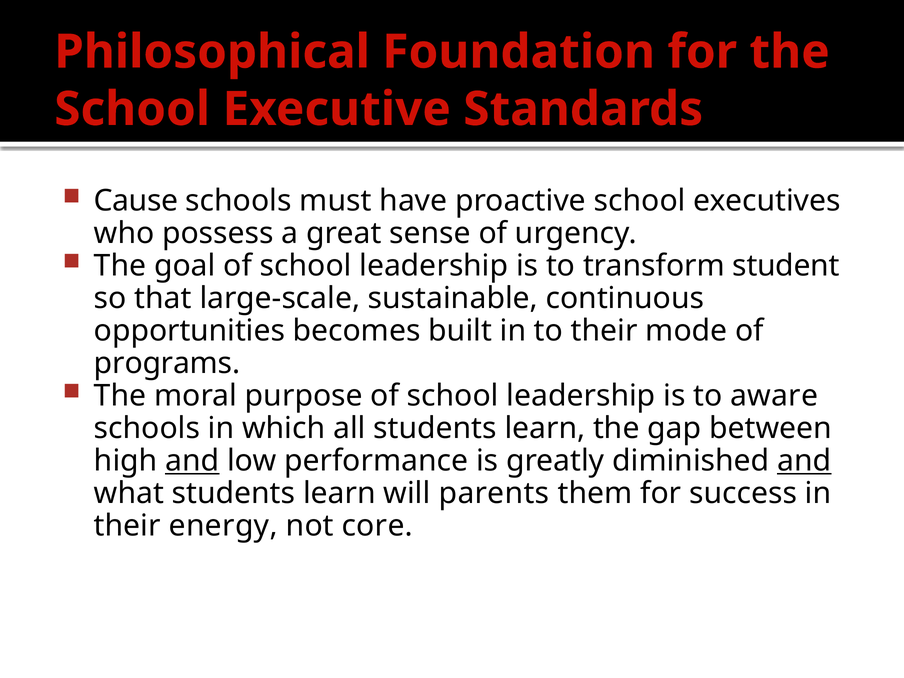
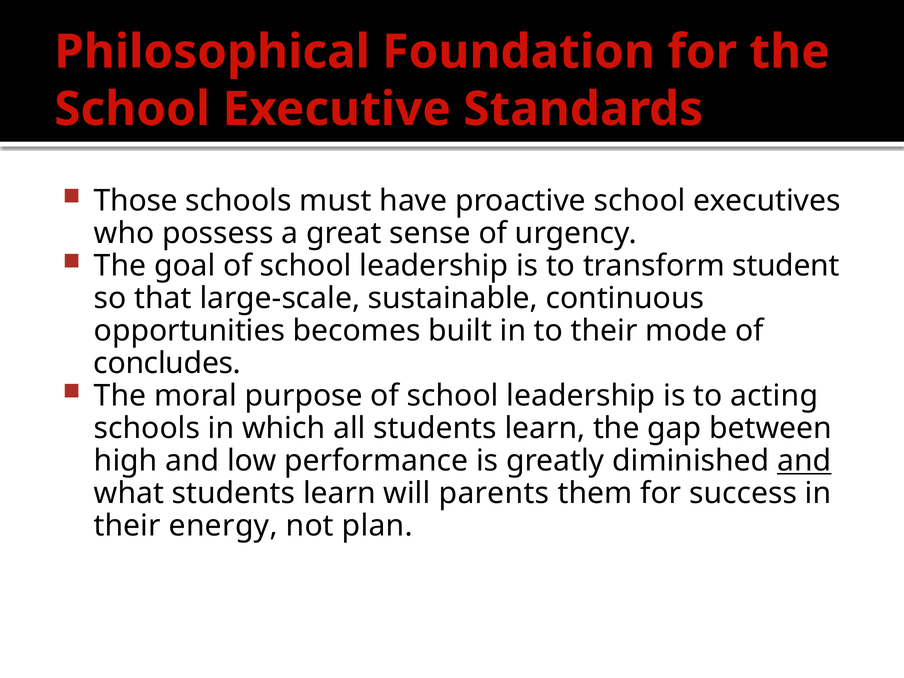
Cause: Cause -> Those
programs: programs -> concludes
aware: aware -> acting
and at (192, 461) underline: present -> none
core: core -> plan
